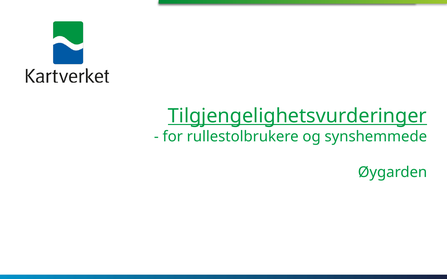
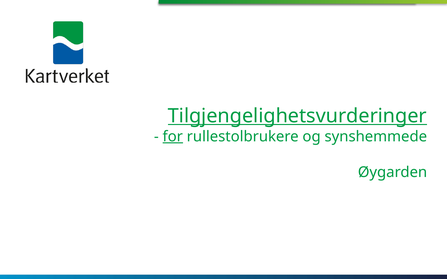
for underline: none -> present
